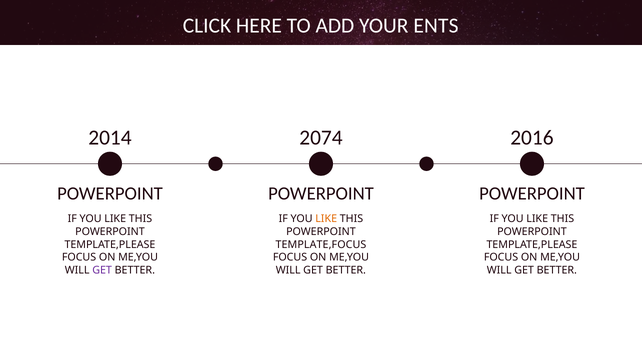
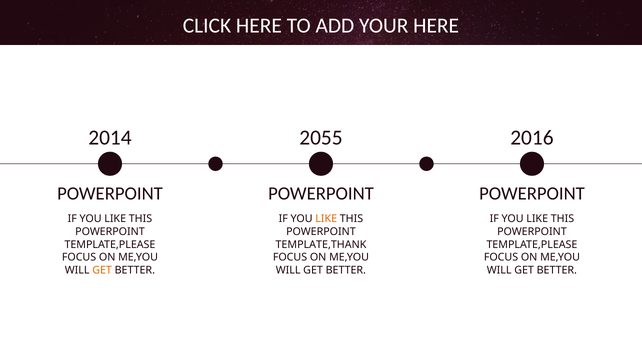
YOUR ENTS: ENTS -> HERE
2074: 2074 -> 2055
TEMPLATE,FOCUS: TEMPLATE,FOCUS -> TEMPLATE,THANK
GET at (102, 270) colour: purple -> orange
